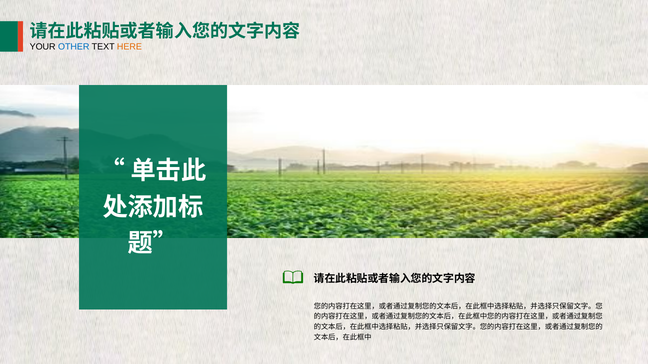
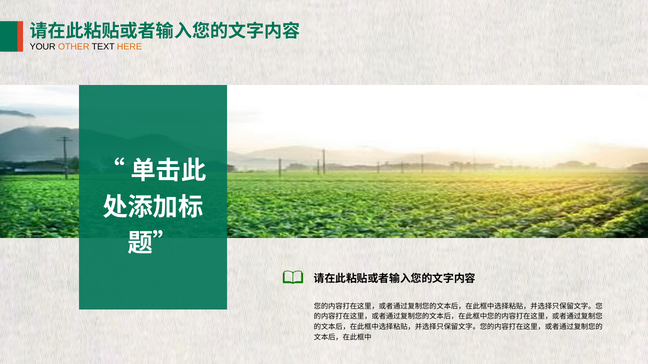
OTHER colour: blue -> orange
